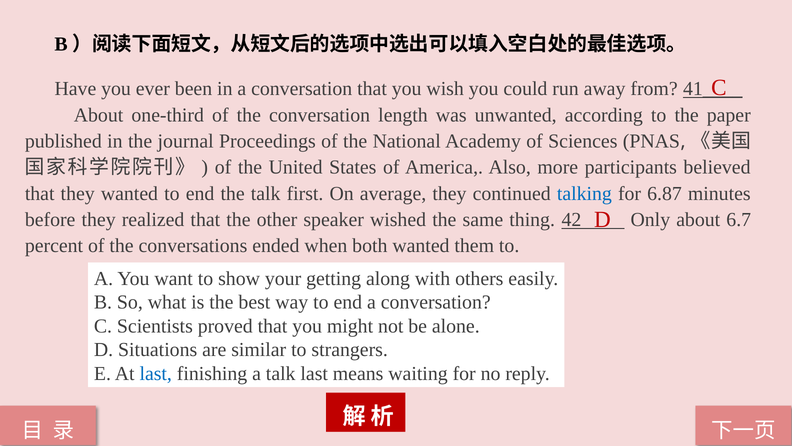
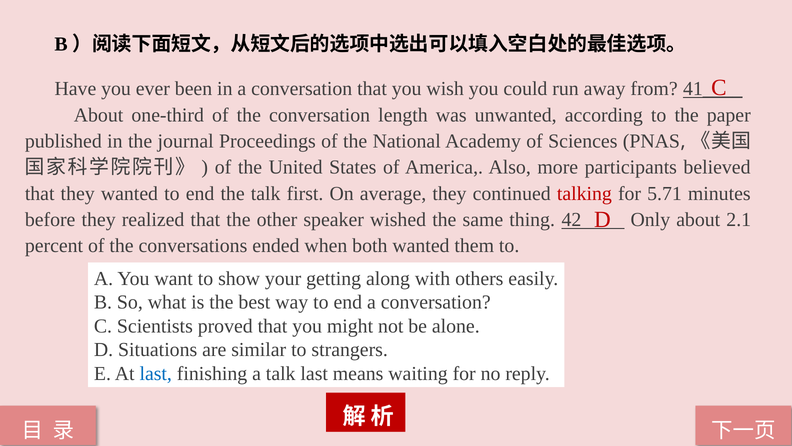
talking colour: blue -> red
6.87: 6.87 -> 5.71
6.7: 6.7 -> 2.1
